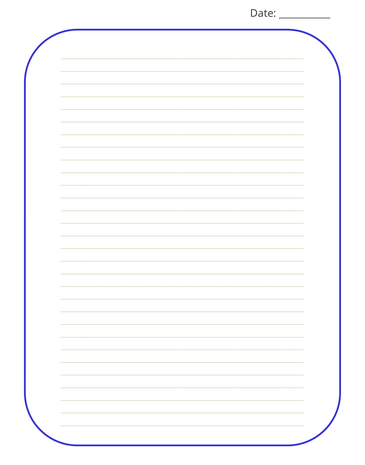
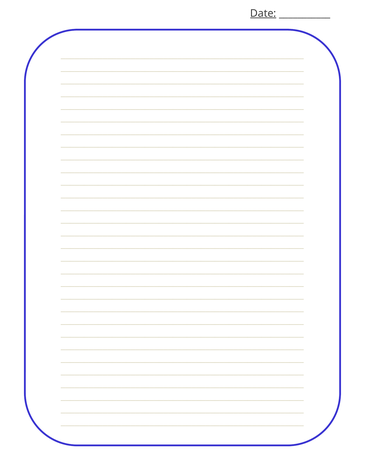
Date underline: none -> present
